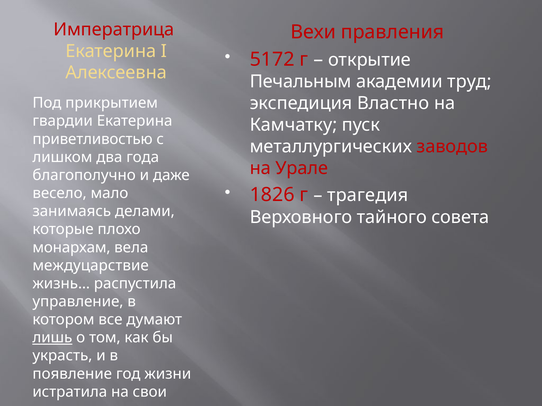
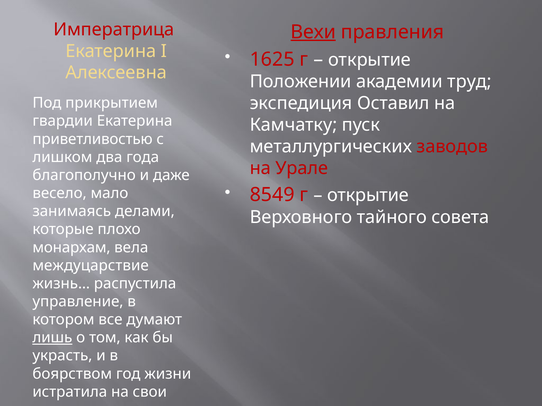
Вехи underline: none -> present
5172: 5172 -> 1625
Печальным: Печальным -> Положении
Властно: Властно -> Оставил
1826: 1826 -> 8549
трагедия at (368, 196): трагедия -> открытие
появление: появление -> боярством
